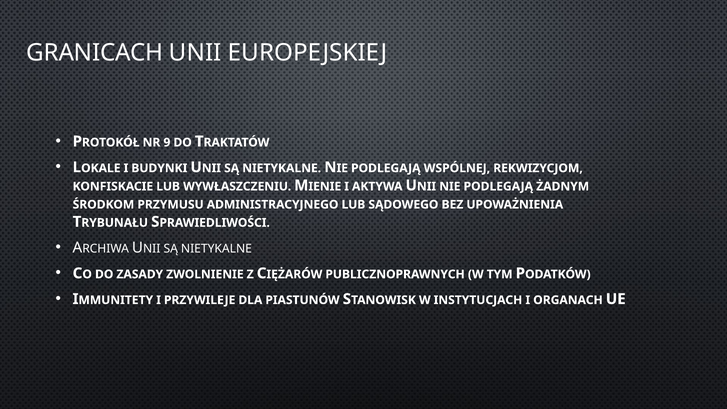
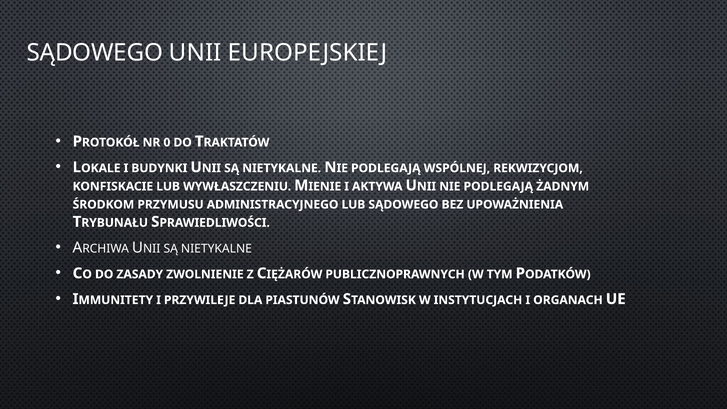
GRANICACH at (95, 52): GRANICACH -> SĄDOWEGO
9: 9 -> 0
